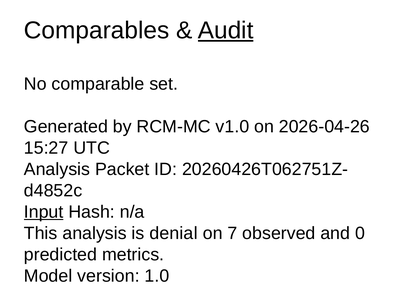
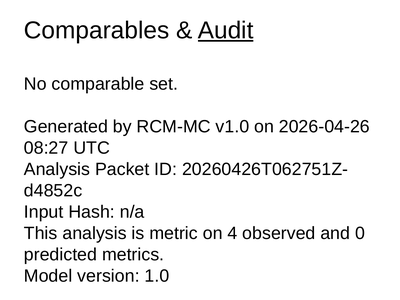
15:27: 15:27 -> 08:27
Input underline: present -> none
denial: denial -> metric
7: 7 -> 4
